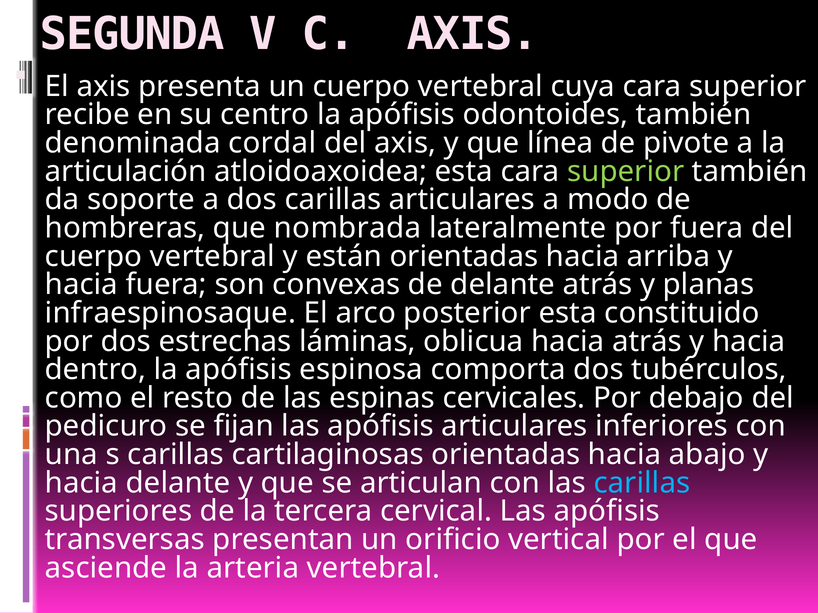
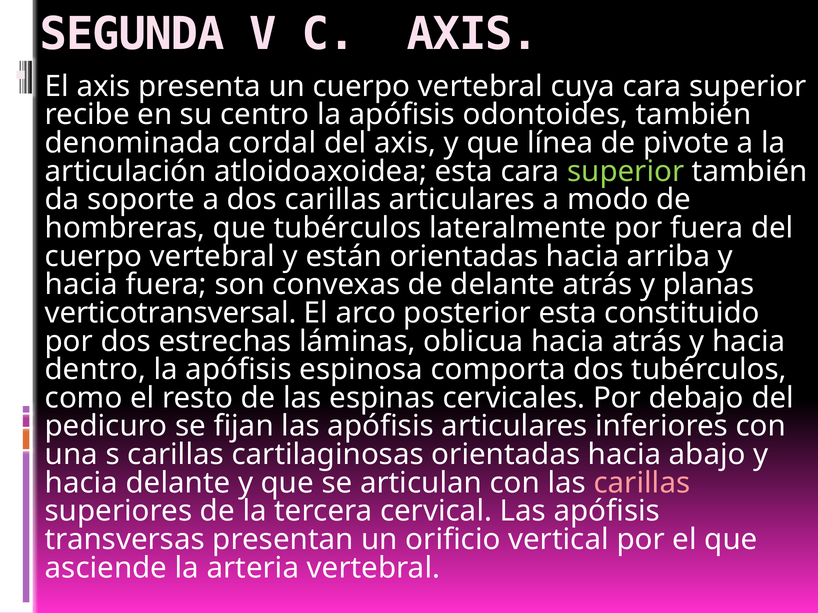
que nombrada: nombrada -> tubérculos
infraespinosaque: infraespinosaque -> verticotransversal
carillas at (642, 483) colour: light blue -> pink
